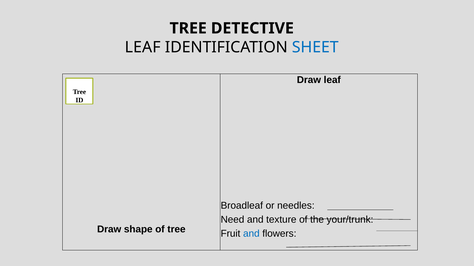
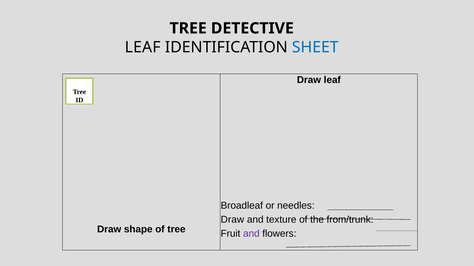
Need at (232, 220): Need -> Draw
your/trunk: your/trunk -> from/trunk
and at (251, 234) colour: blue -> purple
